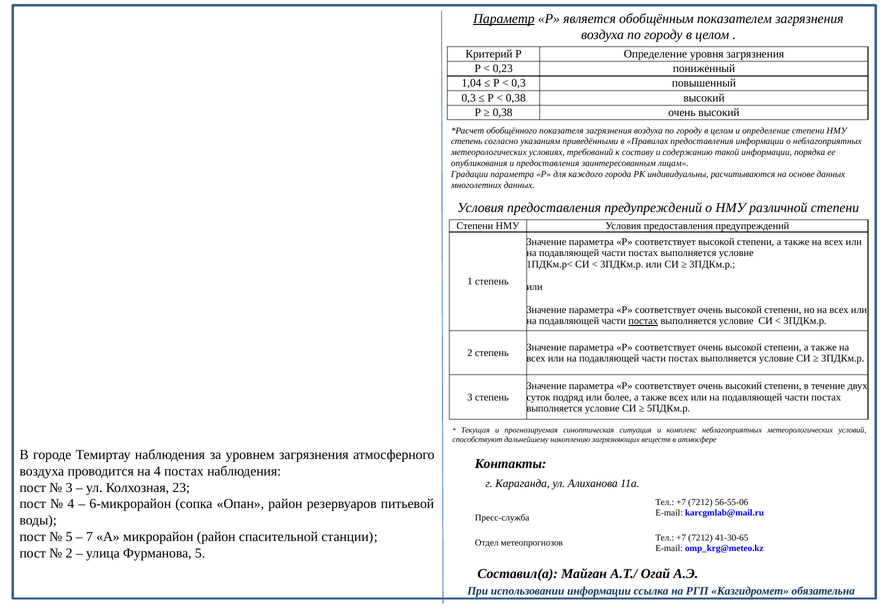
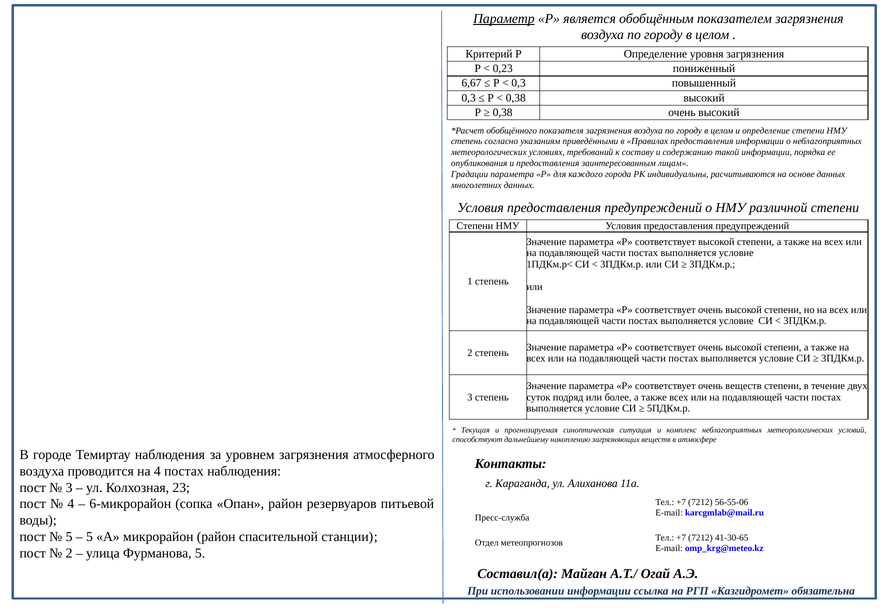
1,04: 1,04 -> 6,67
постах at (643, 321) underline: present -> none
соответствует очень высокий: высокий -> веществ
7 at (89, 536): 7 -> 5
